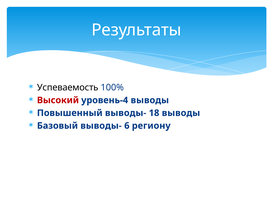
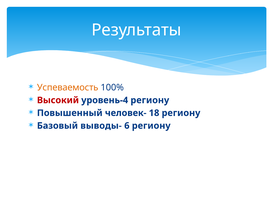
Успеваемость colour: black -> orange
уровень-4 выводы: выводы -> региону
Повышенный выводы-: выводы- -> человек-
18 выводы: выводы -> региону
